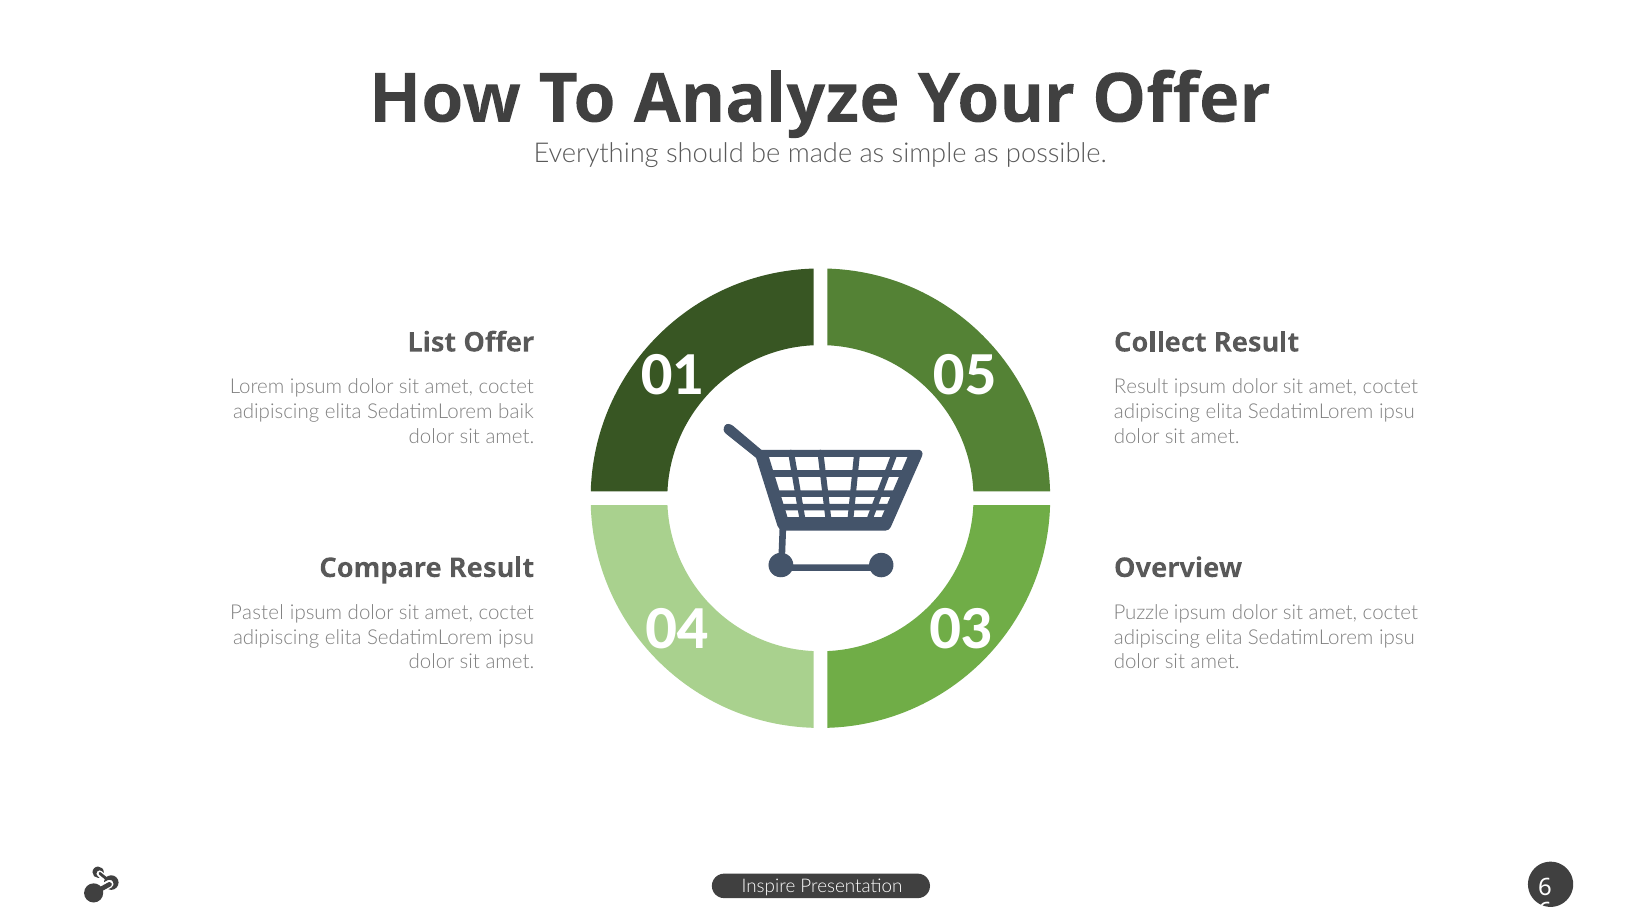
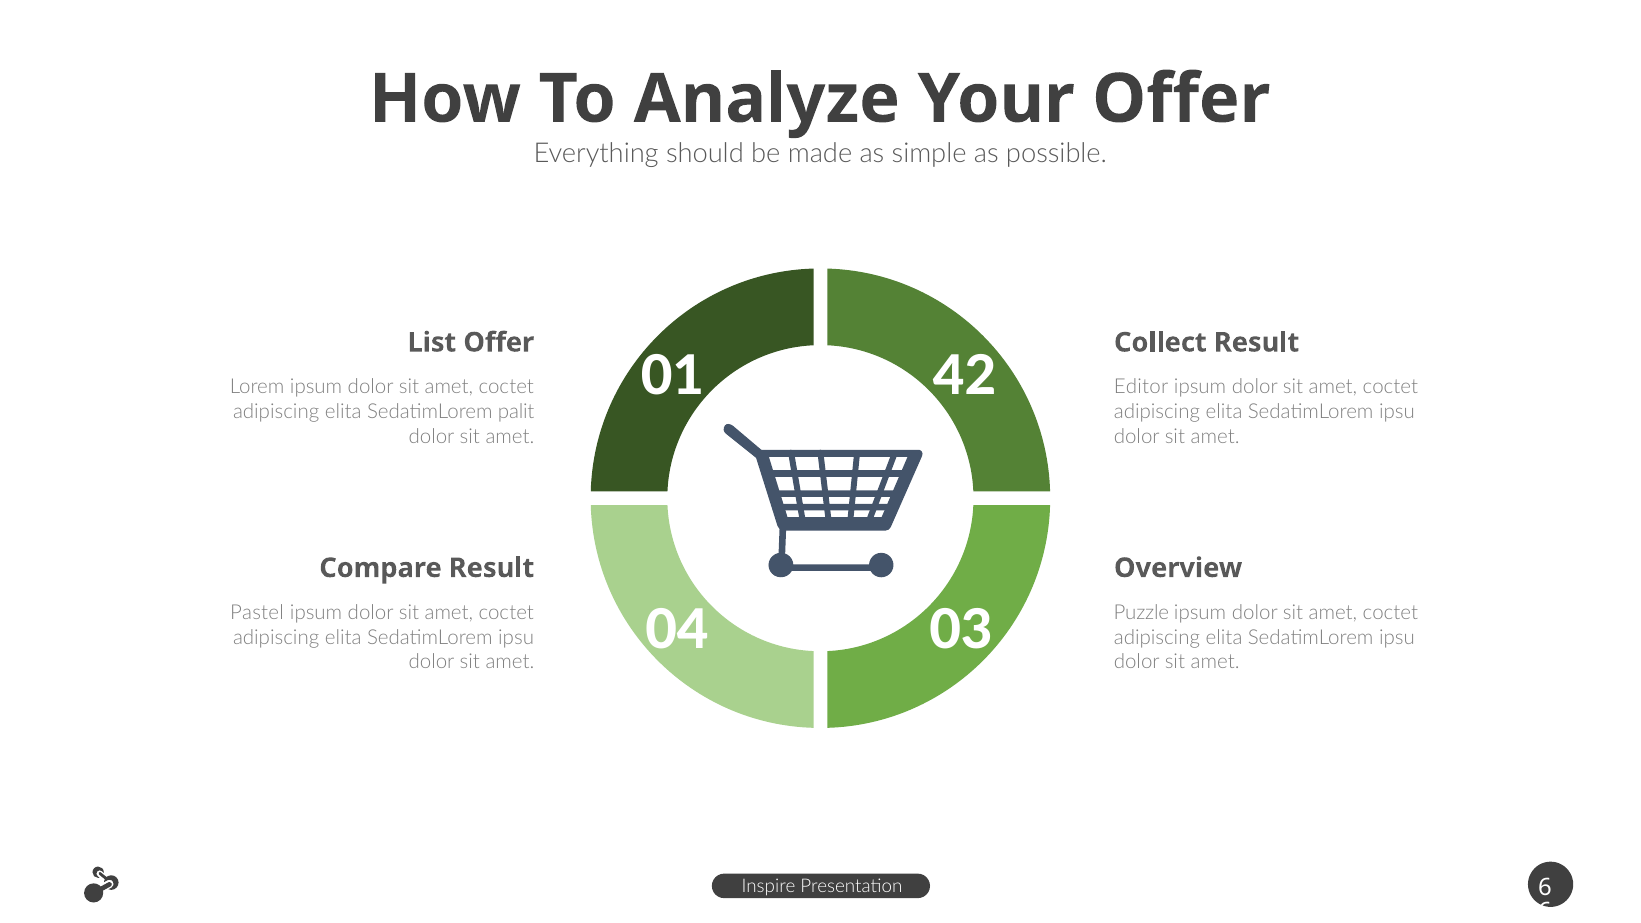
05: 05 -> 42
Result at (1141, 387): Result -> Editor
baik: baik -> palit
